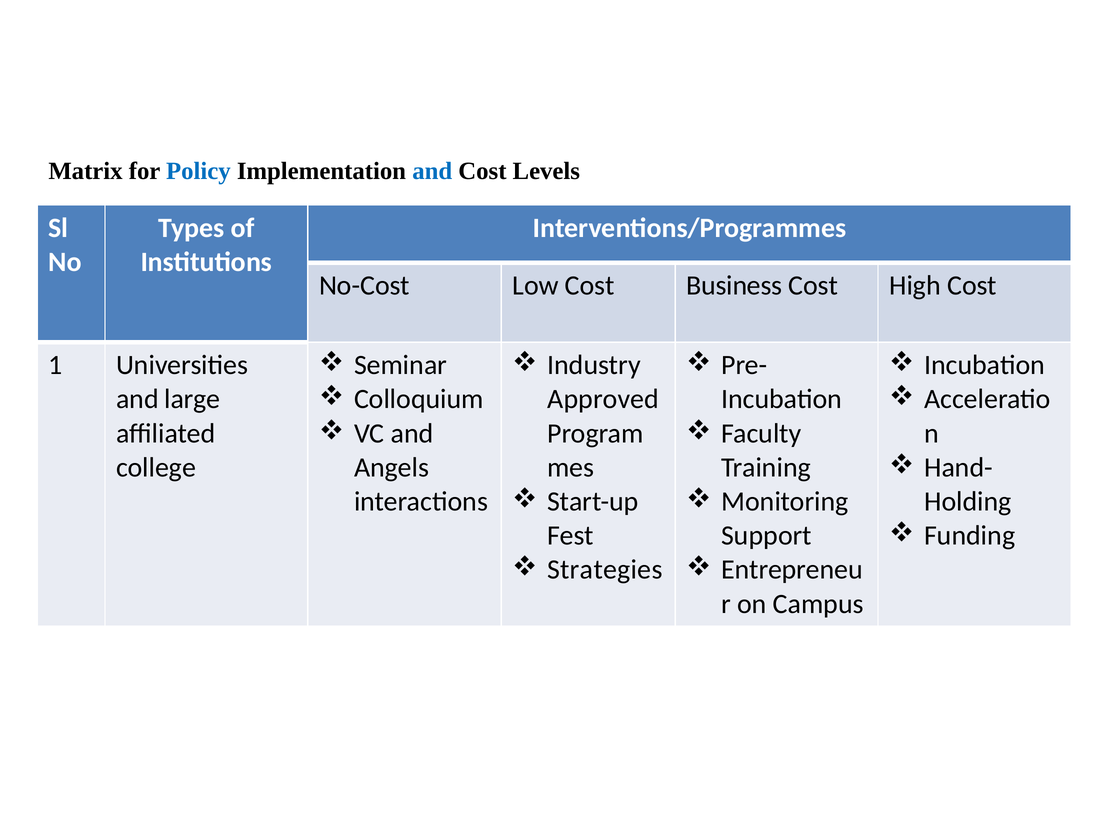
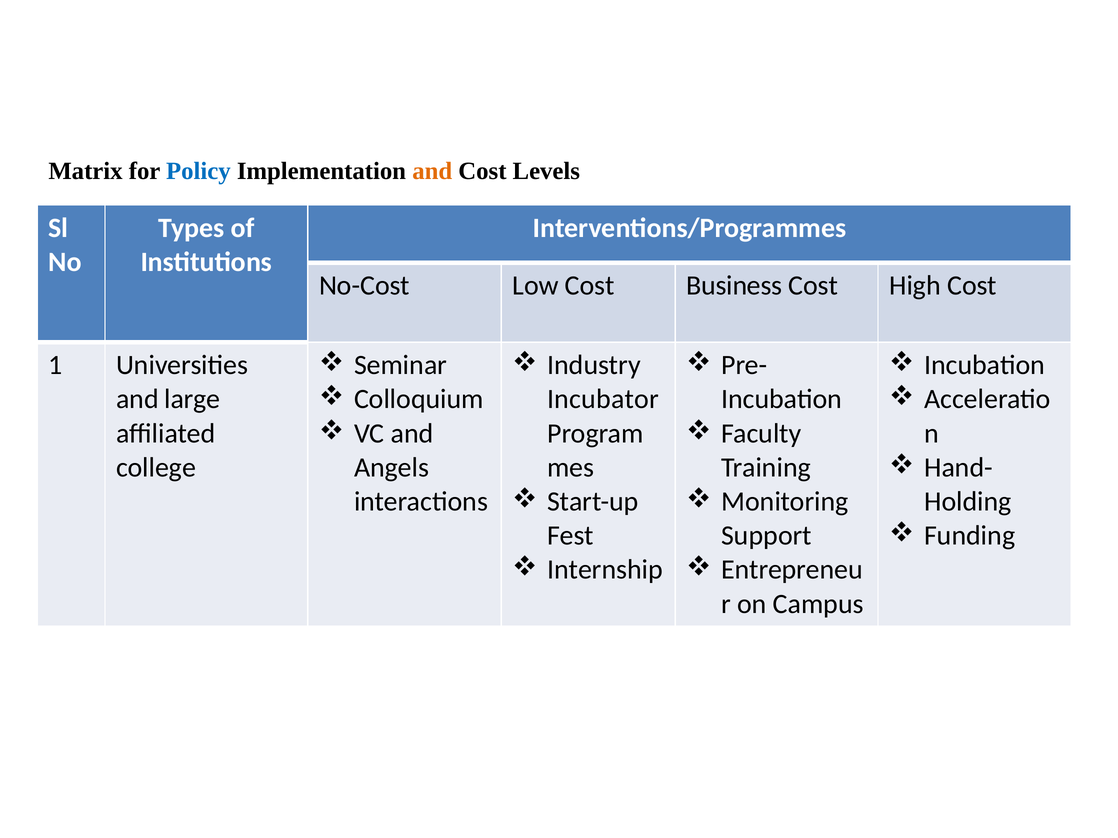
and at (432, 171) colour: blue -> orange
Approved: Approved -> Incubator
Strategies: Strategies -> Internship
